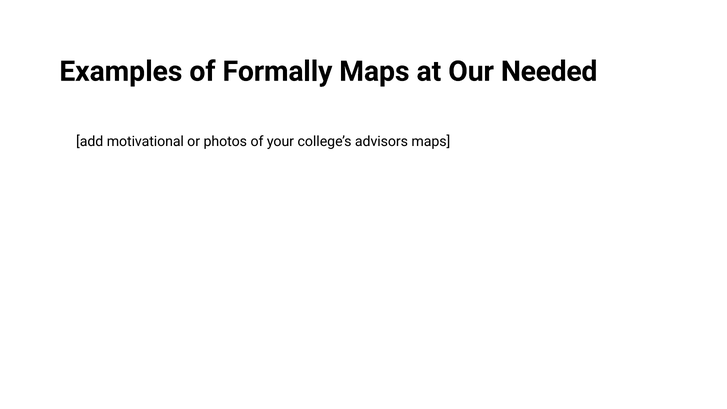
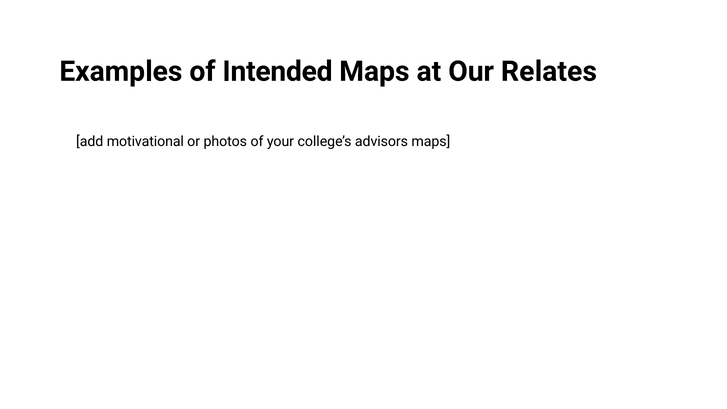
Formally: Formally -> Intended
Needed: Needed -> Relates
